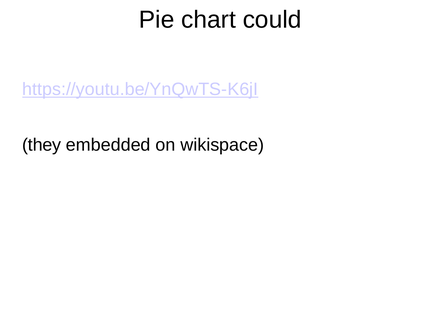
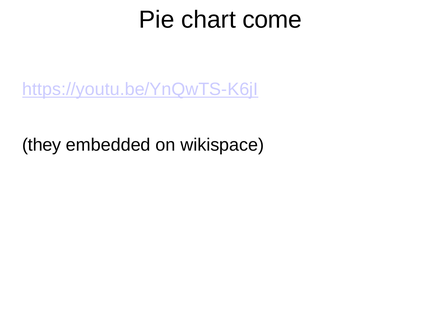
could: could -> come
